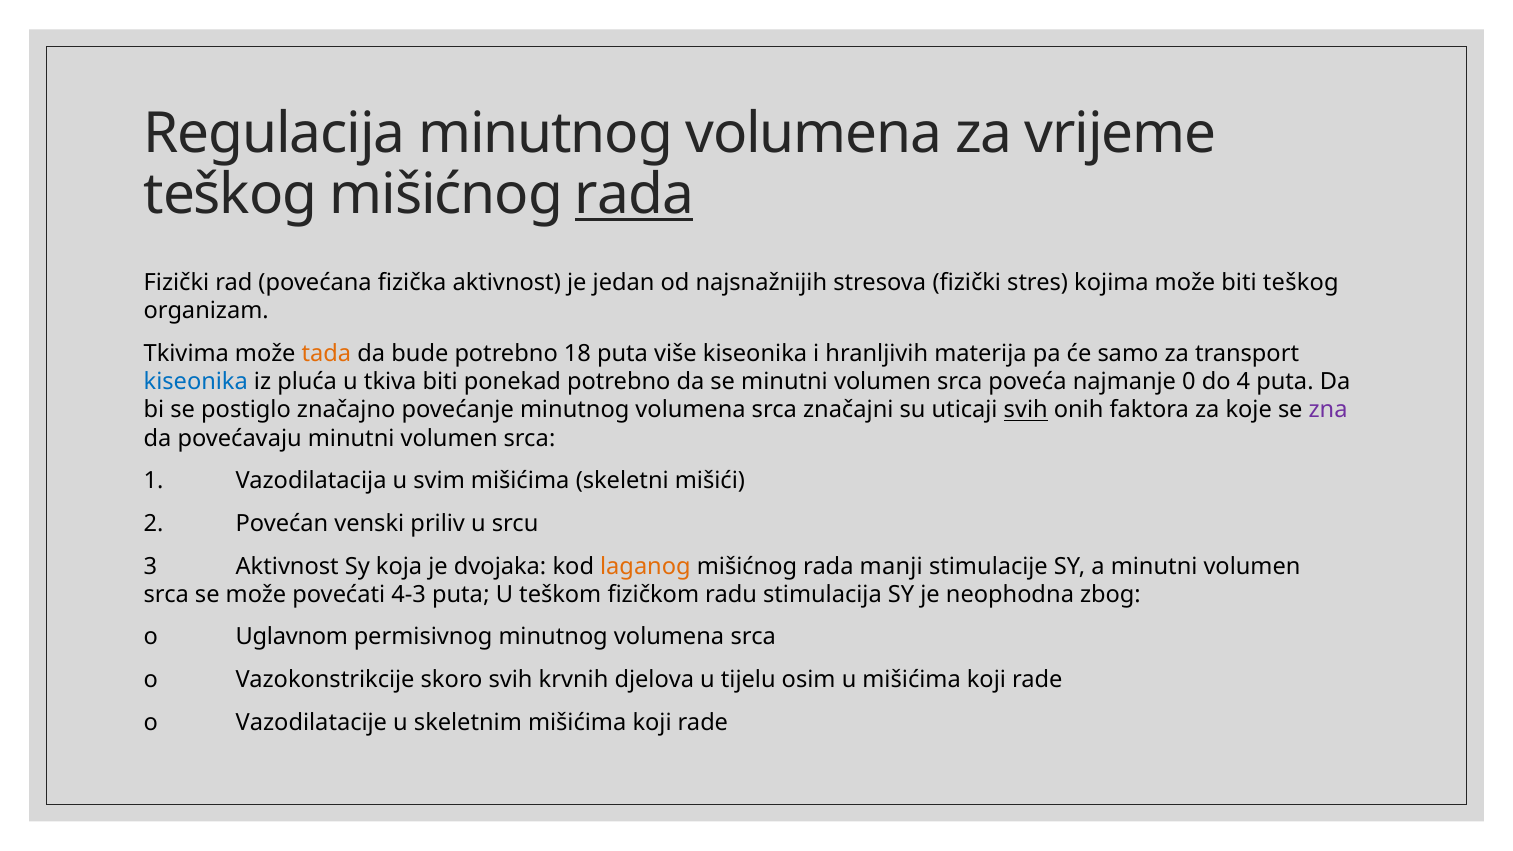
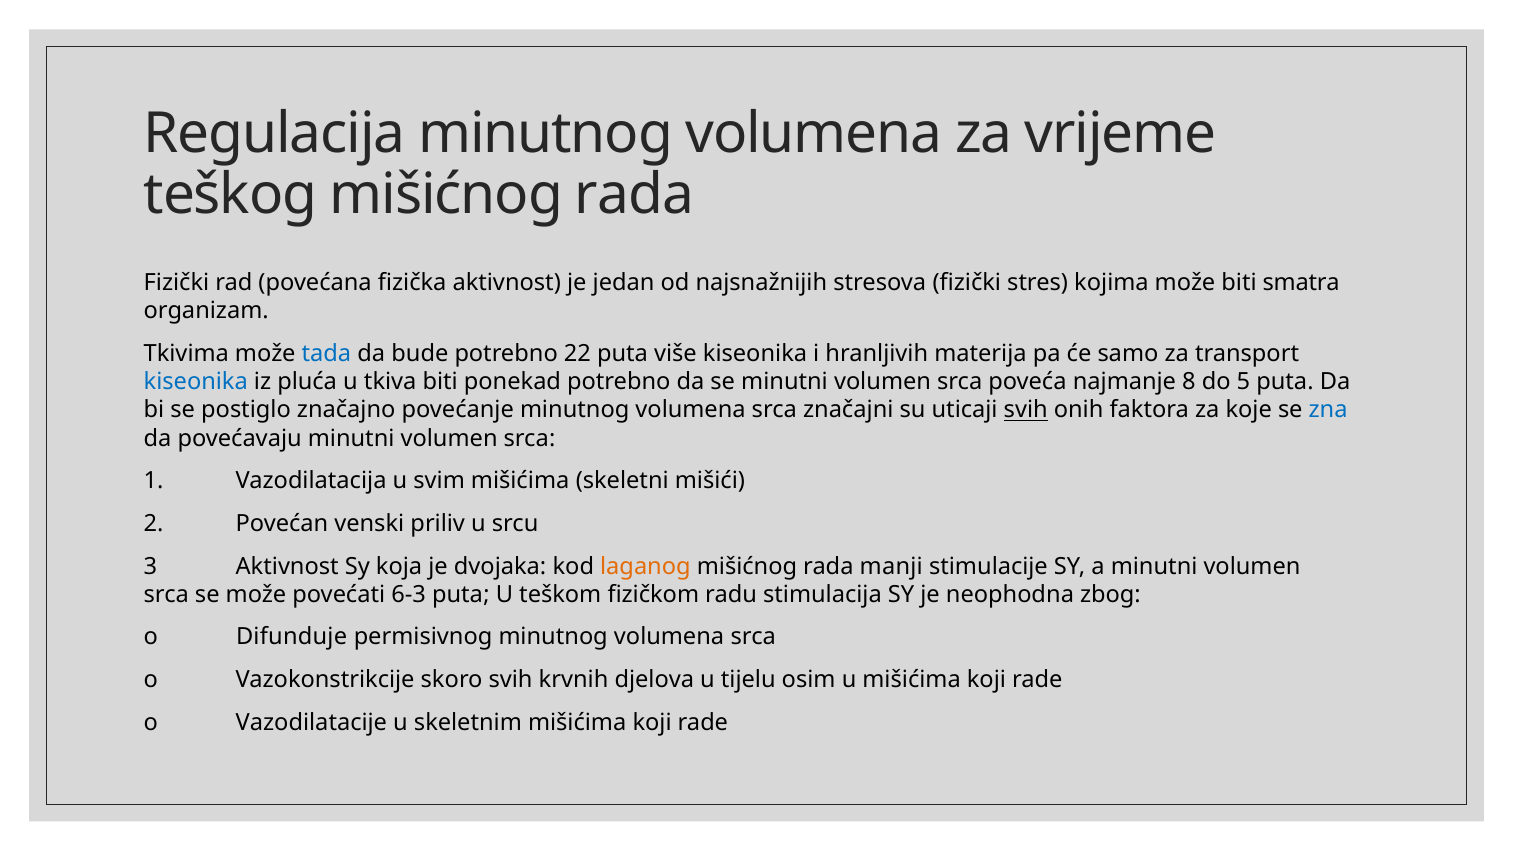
rada at (634, 195) underline: present -> none
biti teškog: teškog -> smatra
tada colour: orange -> blue
18: 18 -> 22
0: 0 -> 8
4: 4 -> 5
zna colour: purple -> blue
4-3: 4-3 -> 6-3
Uglavnom: Uglavnom -> Difunduje
